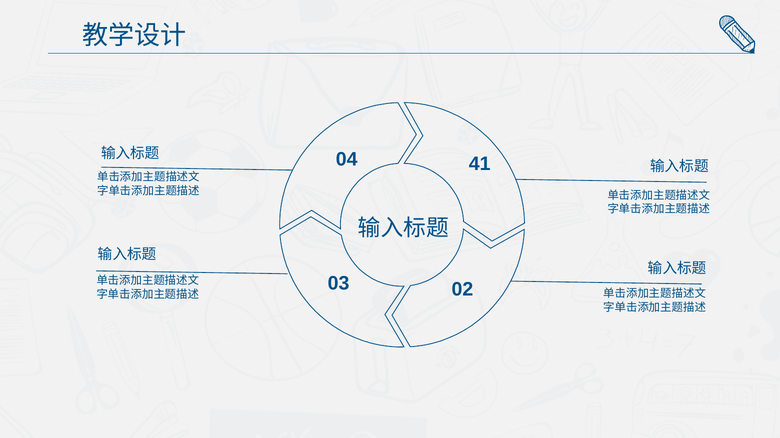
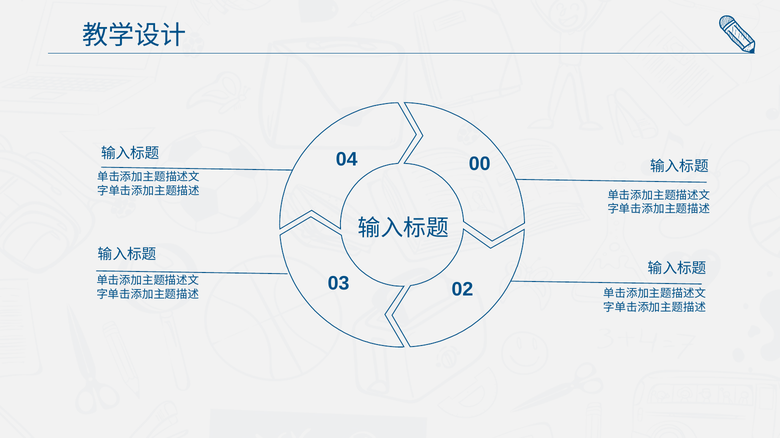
41: 41 -> 00
